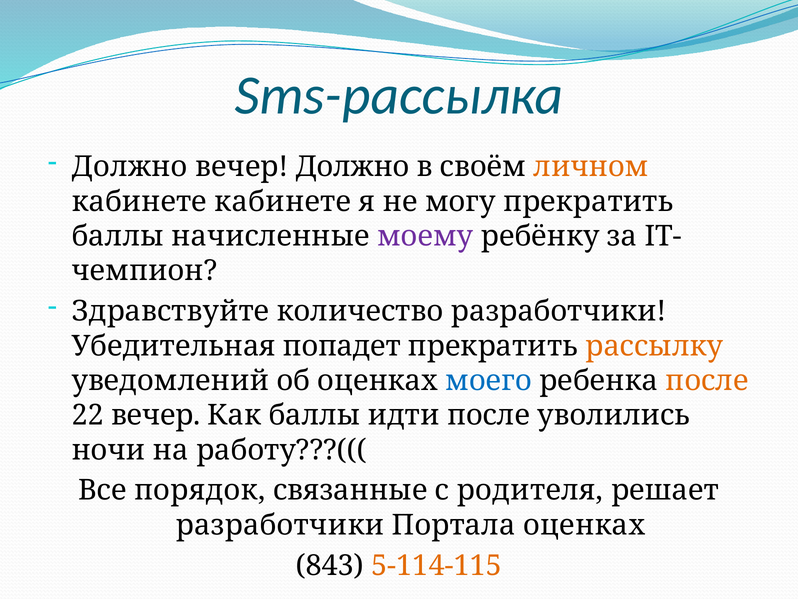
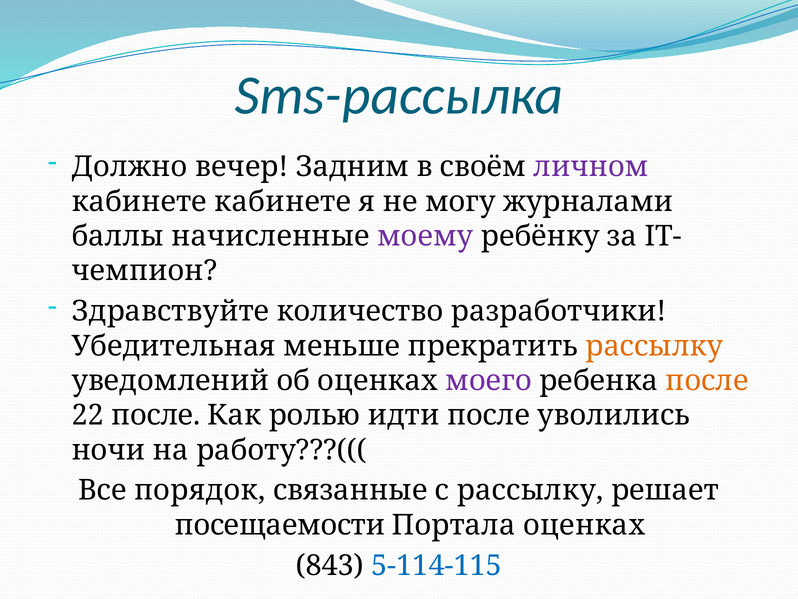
вечер Должно: Должно -> Задним
личном colour: orange -> purple
могу прекратить: прекратить -> журналами
попадет: попадет -> меньше
моего colour: blue -> purple
22 вечер: вечер -> после
Как баллы: баллы -> ролью
с родителя: родителя -> рассылку
разработчики at (280, 525): разработчики -> посещаемости
5-114-115 colour: orange -> blue
